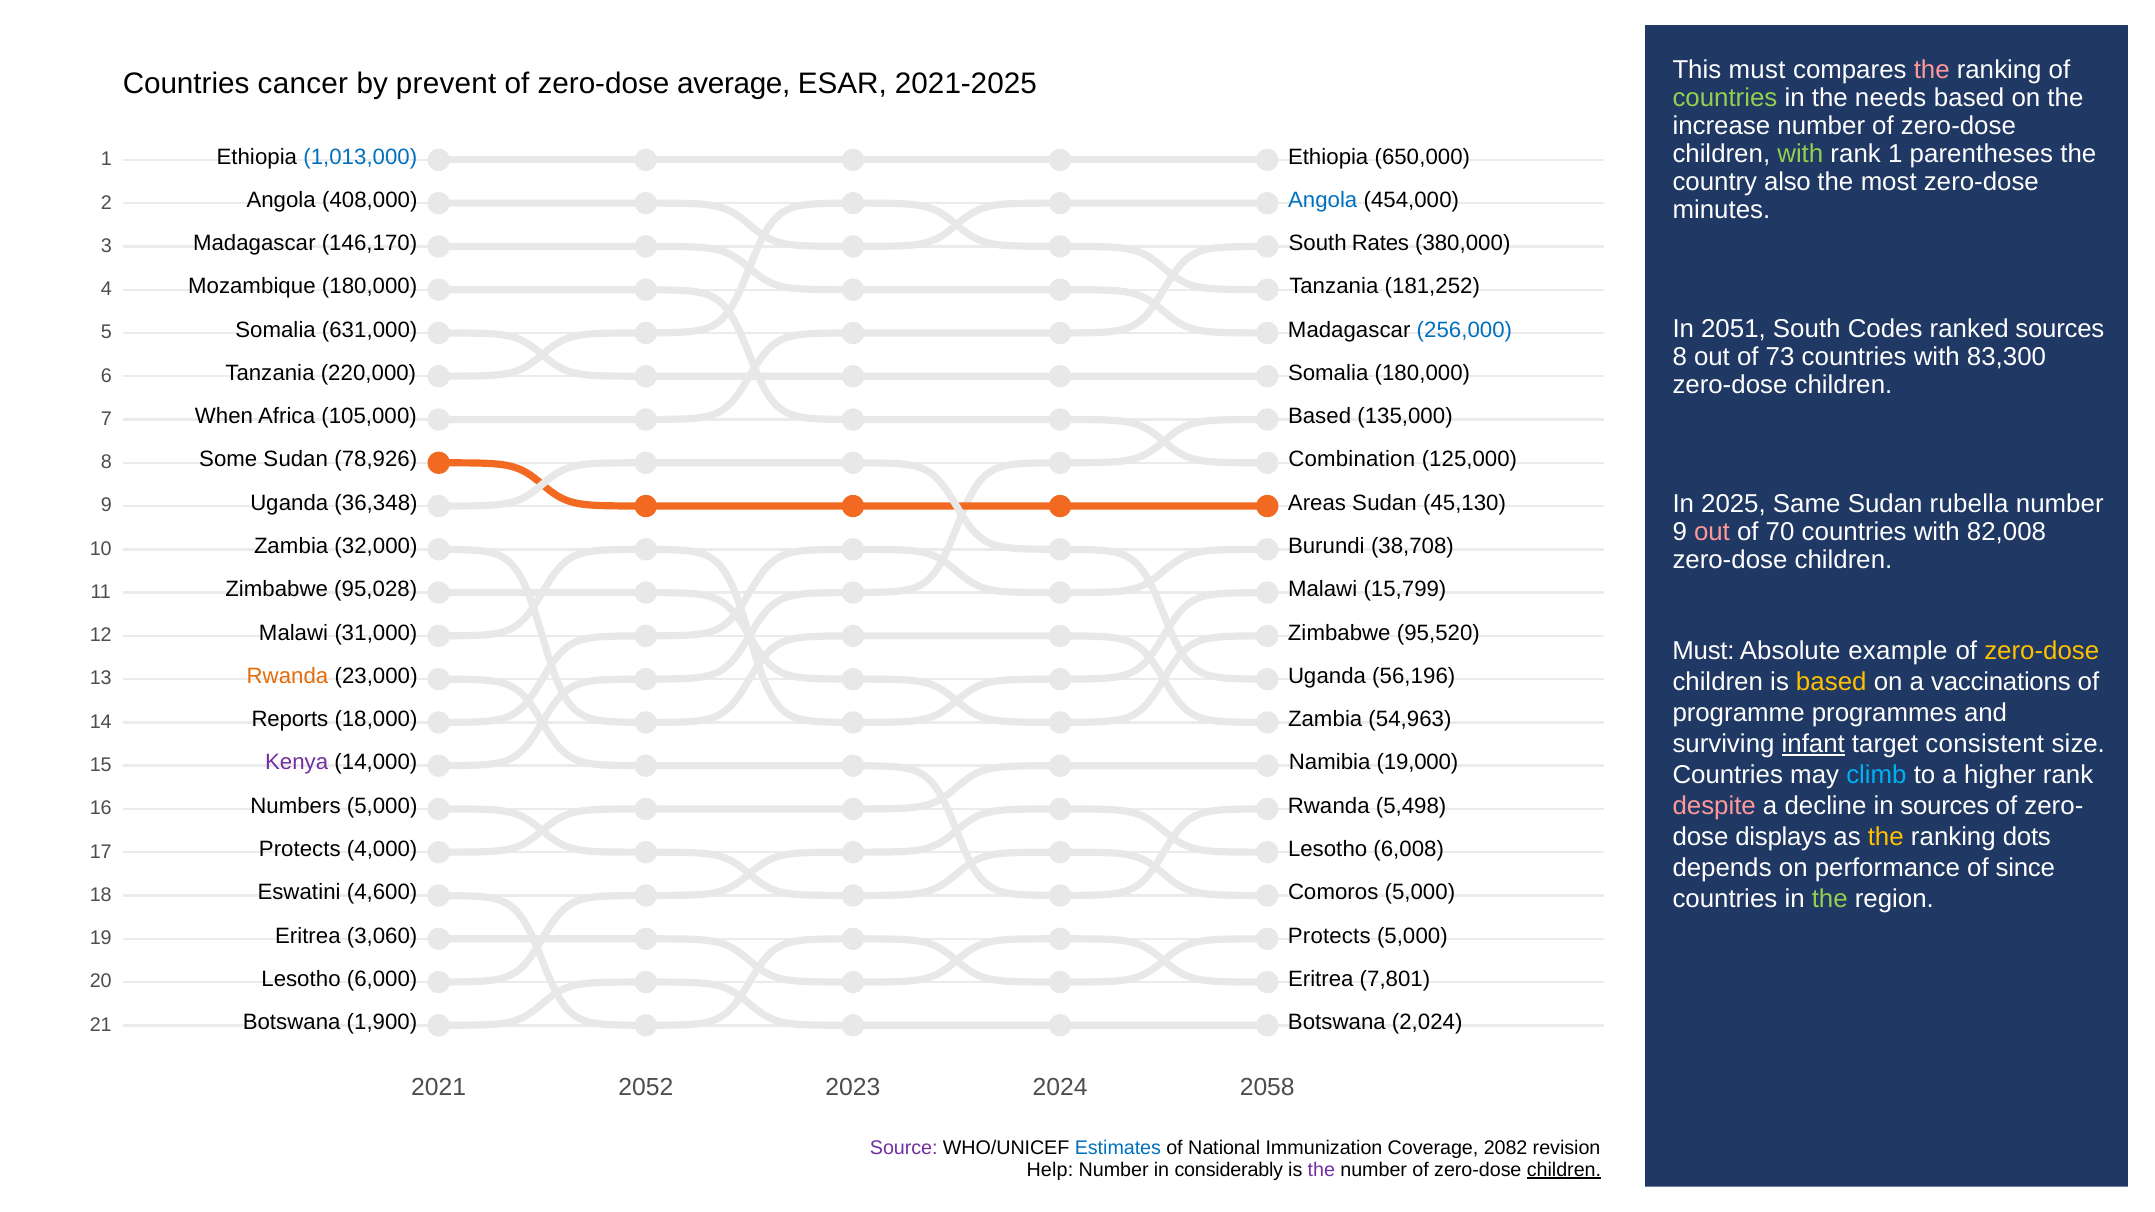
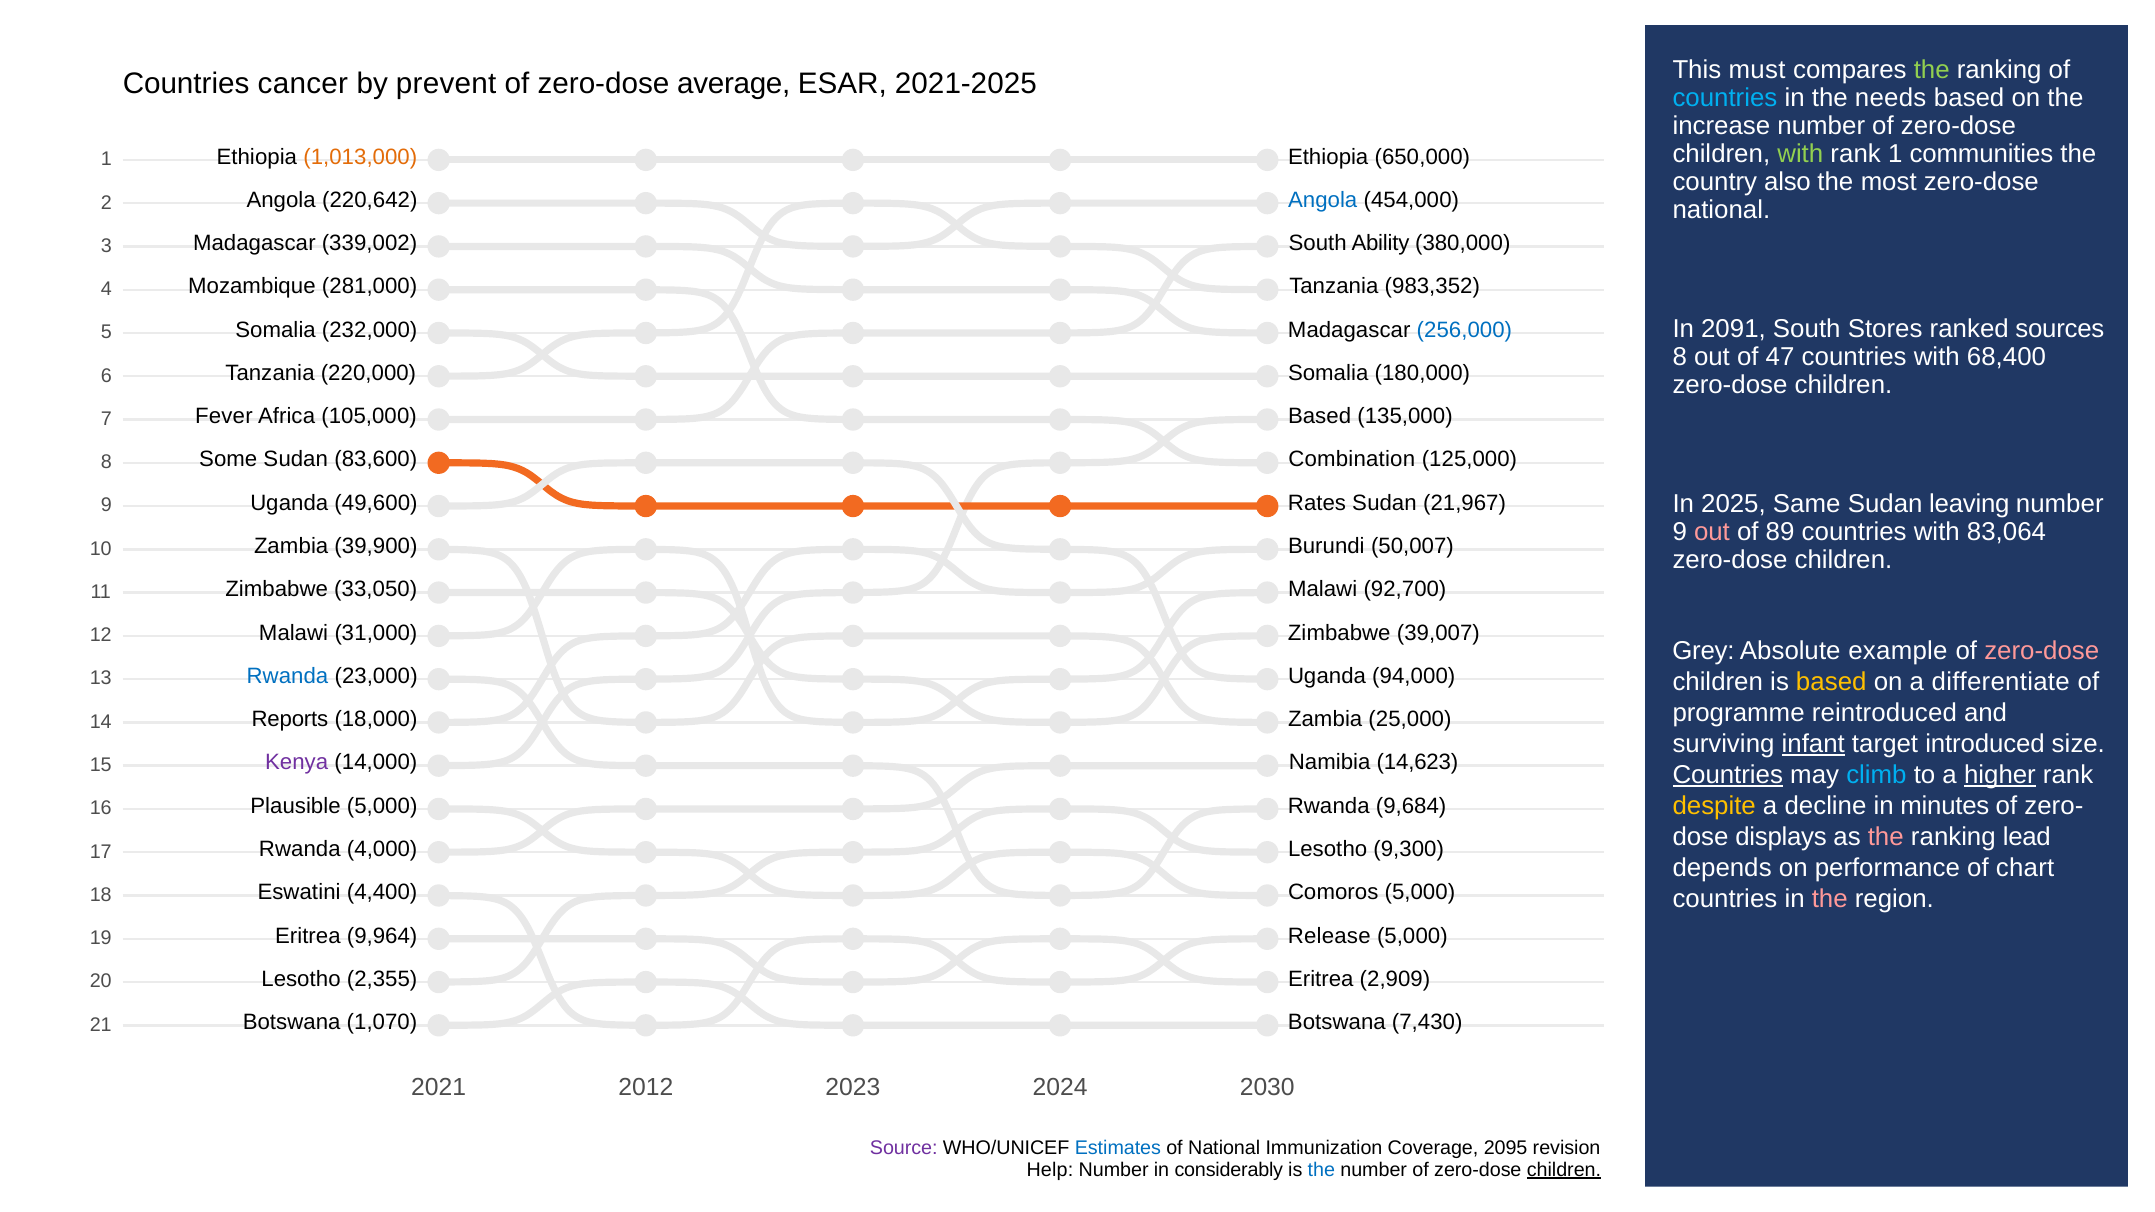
the at (1932, 70) colour: pink -> light green
countries at (1725, 98) colour: light green -> light blue
parentheses: parentheses -> communities
1,013,000 colour: blue -> orange
408,000: 408,000 -> 220,642
minutes at (1721, 210): minutes -> national
146,170: 146,170 -> 339,002
Rates: Rates -> Ability
Mozambique 180,000: 180,000 -> 281,000
181,252: 181,252 -> 983,352
2051: 2051 -> 2091
Codes: Codes -> Stores
631,000: 631,000 -> 232,000
73: 73 -> 47
83,300: 83,300 -> 68,400
When: When -> Fever
78,926: 78,926 -> 83,600
rubella: rubella -> leaving
36,348: 36,348 -> 49,600
Areas: Areas -> Rates
45,130: 45,130 -> 21,967
70: 70 -> 89
82,008: 82,008 -> 83,064
32,000: 32,000 -> 39,900
38,708: 38,708 -> 50,007
95,028: 95,028 -> 33,050
15,799: 15,799 -> 92,700
95,520: 95,520 -> 39,007
Must at (1703, 651): Must -> Grey
zero-dose at (2042, 651) colour: yellow -> pink
Rwanda at (287, 676) colour: orange -> blue
56,196: 56,196 -> 94,000
vaccinations: vaccinations -> differentiate
programmes: programmes -> reintroduced
54,963: 54,963 -> 25,000
consistent: consistent -> introduced
19,000: 19,000 -> 14,623
Countries at (1728, 775) underline: none -> present
higher underline: none -> present
despite colour: pink -> yellow
in sources: sources -> minutes
Numbers: Numbers -> Plausible
5,498: 5,498 -> 9,684
the at (1886, 837) colour: yellow -> pink
dots: dots -> lead
Protects at (300, 849): Protects -> Rwanda
6,008: 6,008 -> 9,300
since: since -> chart
4,600: 4,600 -> 4,400
the at (1830, 899) colour: light green -> pink
3,060: 3,060 -> 9,964
Protects at (1329, 936): Protects -> Release
6,000: 6,000 -> 2,355
7,801: 7,801 -> 2,909
1,900: 1,900 -> 1,070
2,024: 2,024 -> 7,430
2052: 2052 -> 2012
2058: 2058 -> 2030
2082: 2082 -> 2095
the at (1321, 1170) colour: purple -> blue
